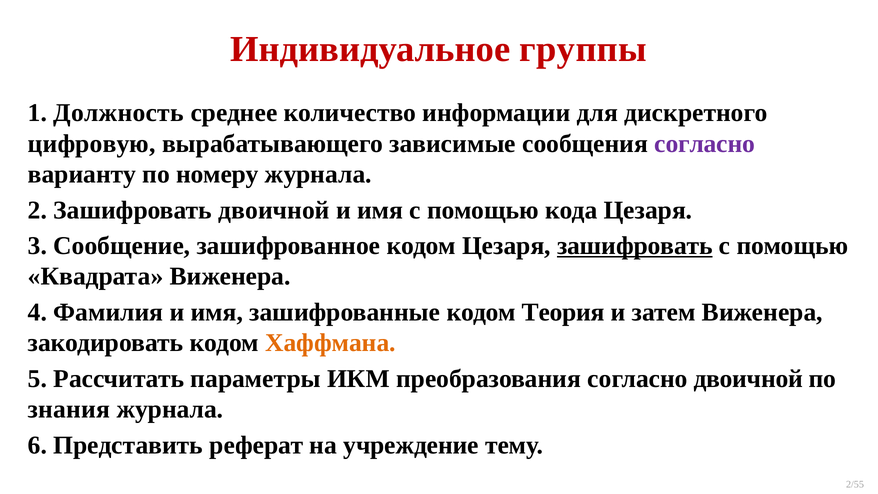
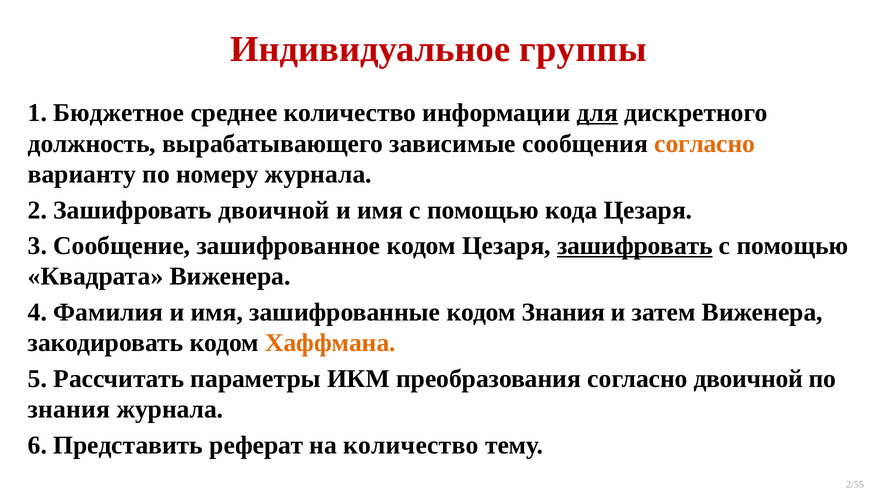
Должность: Должность -> Бюджетное
для underline: none -> present
цифровую: цифровую -> должность
согласно at (705, 144) colour: purple -> orange
кодом Теория: Теория -> Знания
на учреждение: учреждение -> количество
